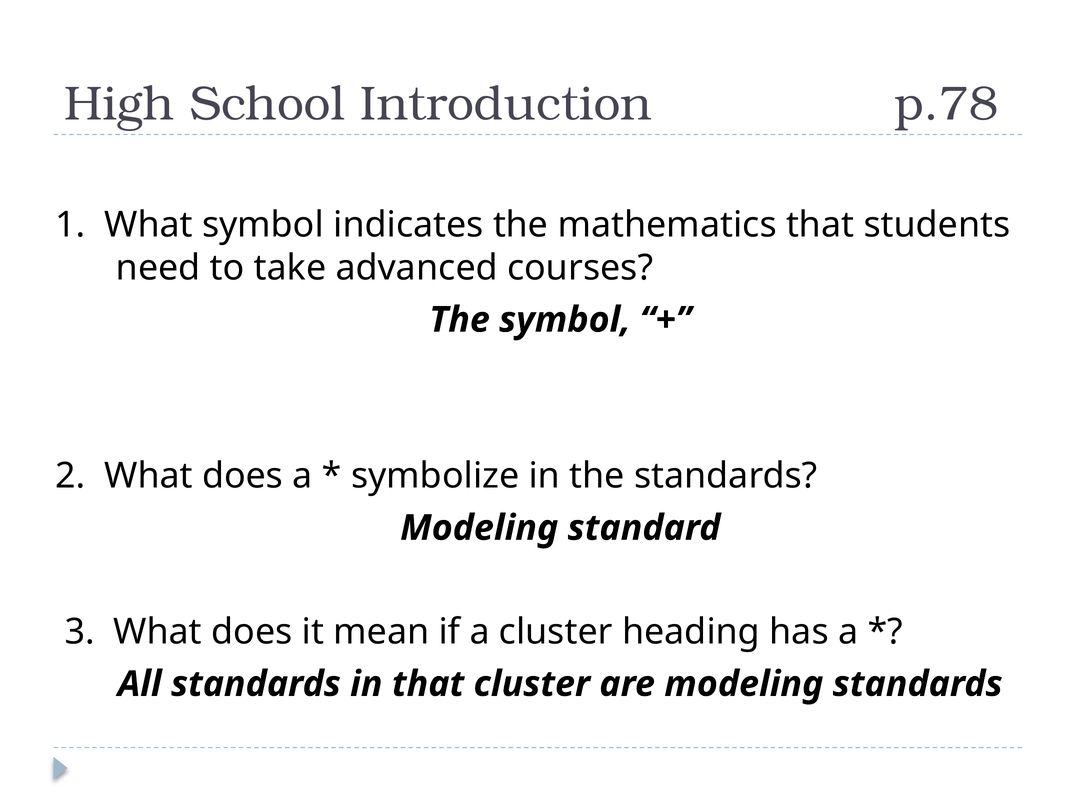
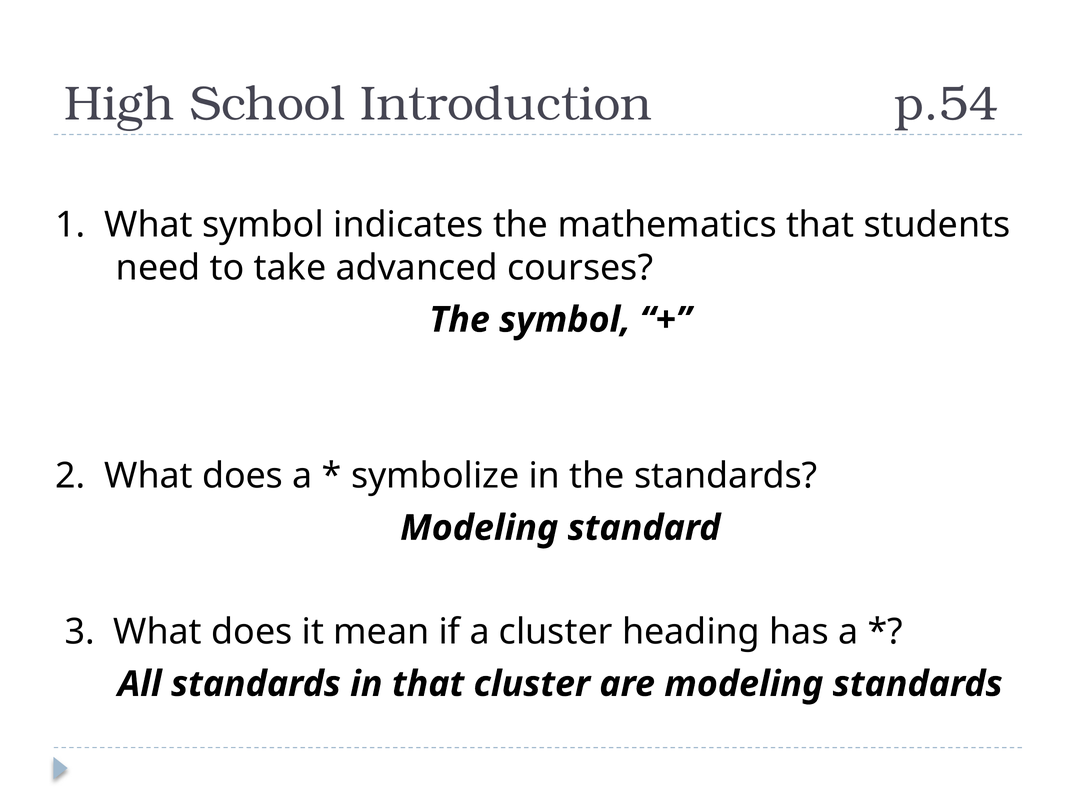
p.78: p.78 -> p.54
